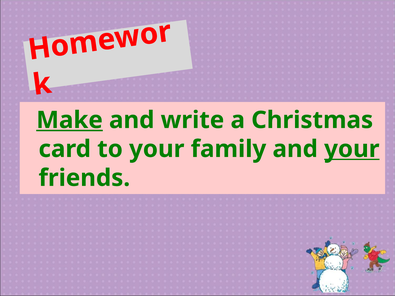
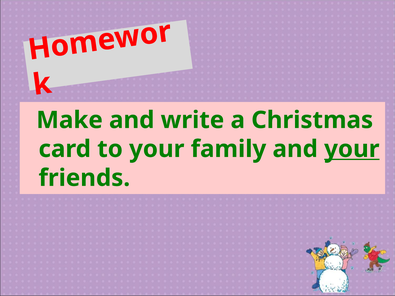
Make underline: present -> none
